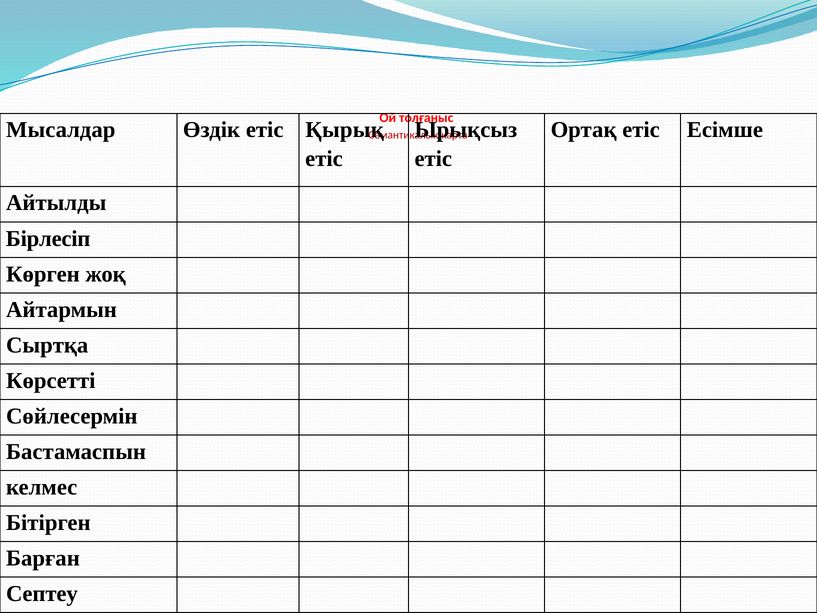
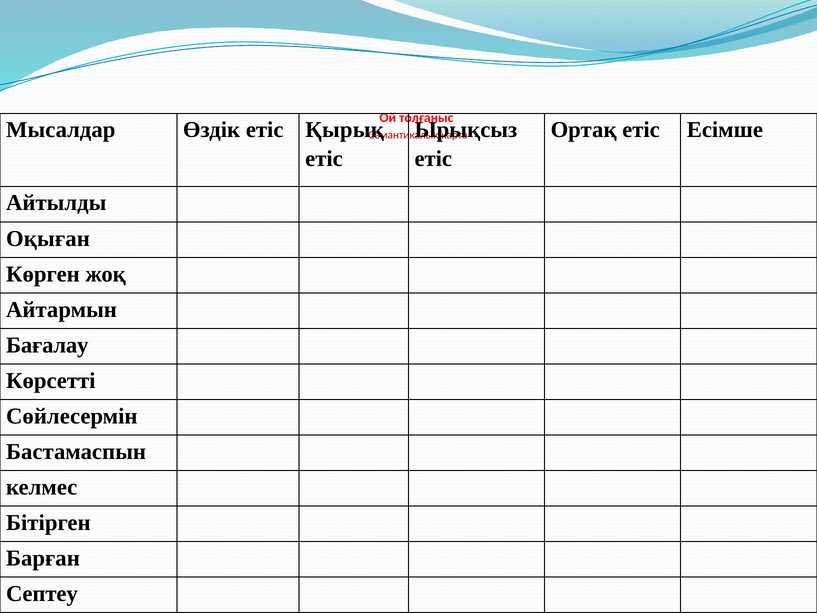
Бірлесіп: Бірлесіп -> Оқыған
Сыртқа: Сыртқа -> Бағалау
